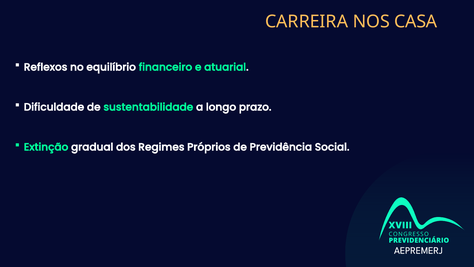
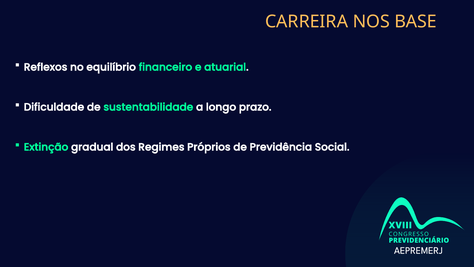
CASA: CASA -> BASE
